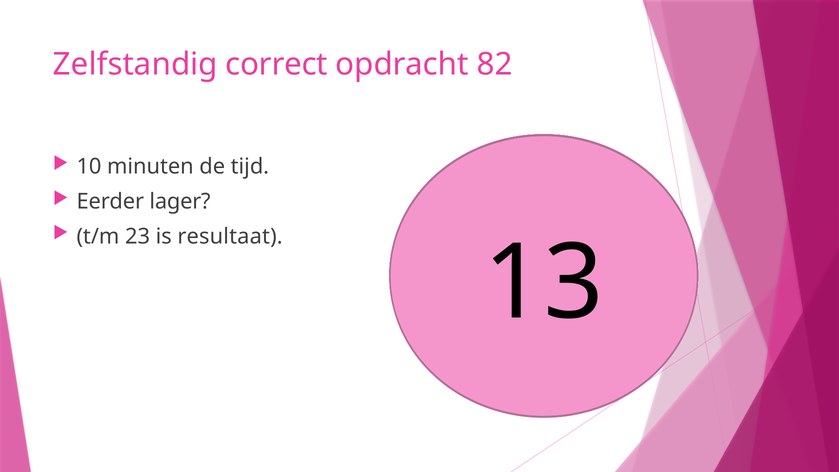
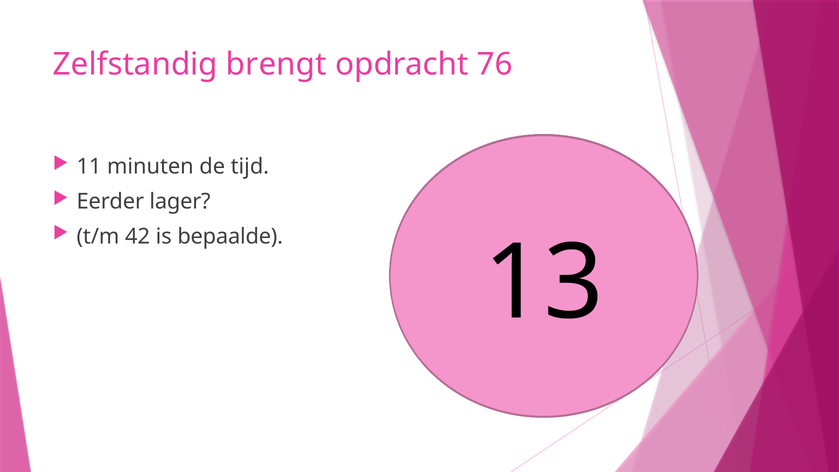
correct: correct -> brengt
82: 82 -> 76
10 at (89, 166): 10 -> 11
23: 23 -> 42
resultaat: resultaat -> bepaalde
